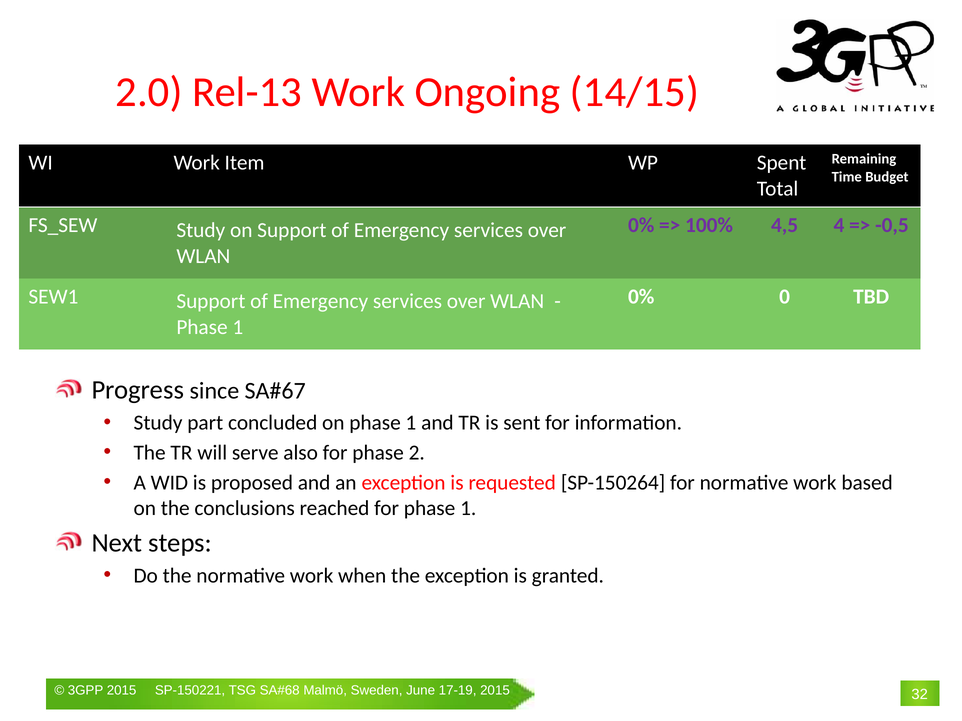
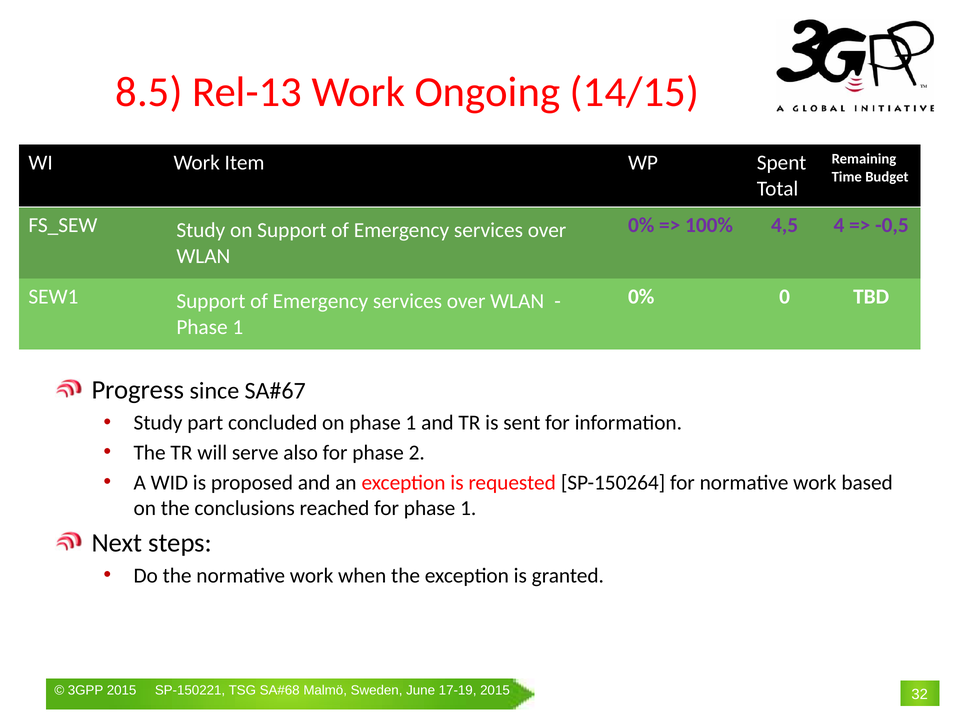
2.0: 2.0 -> 8.5
